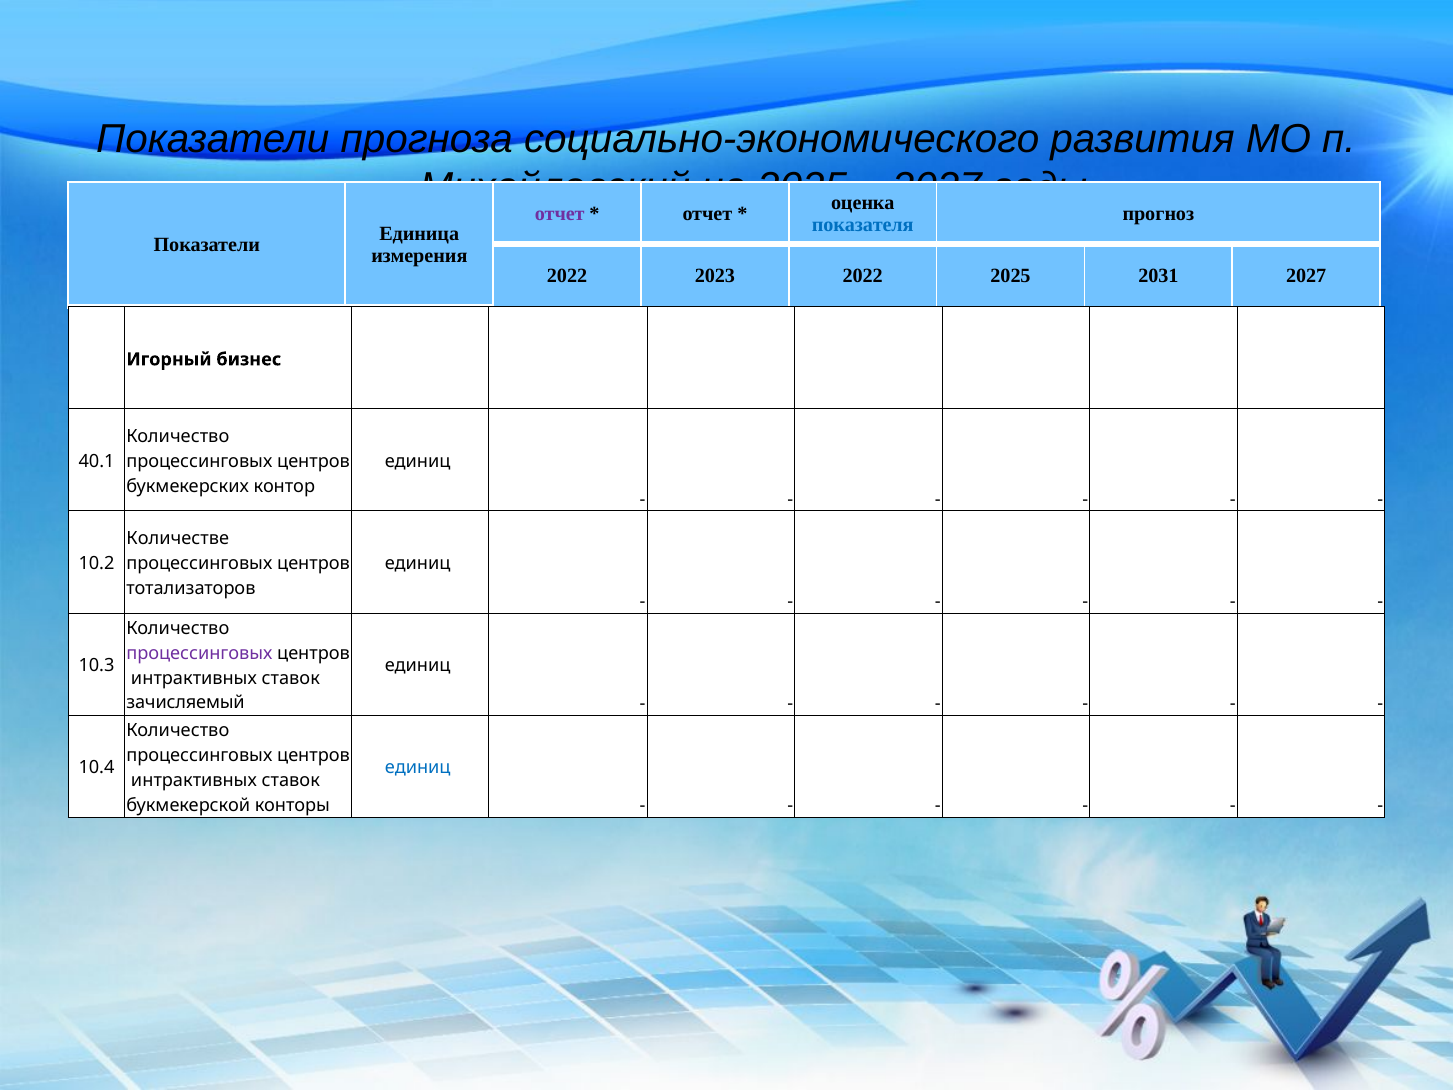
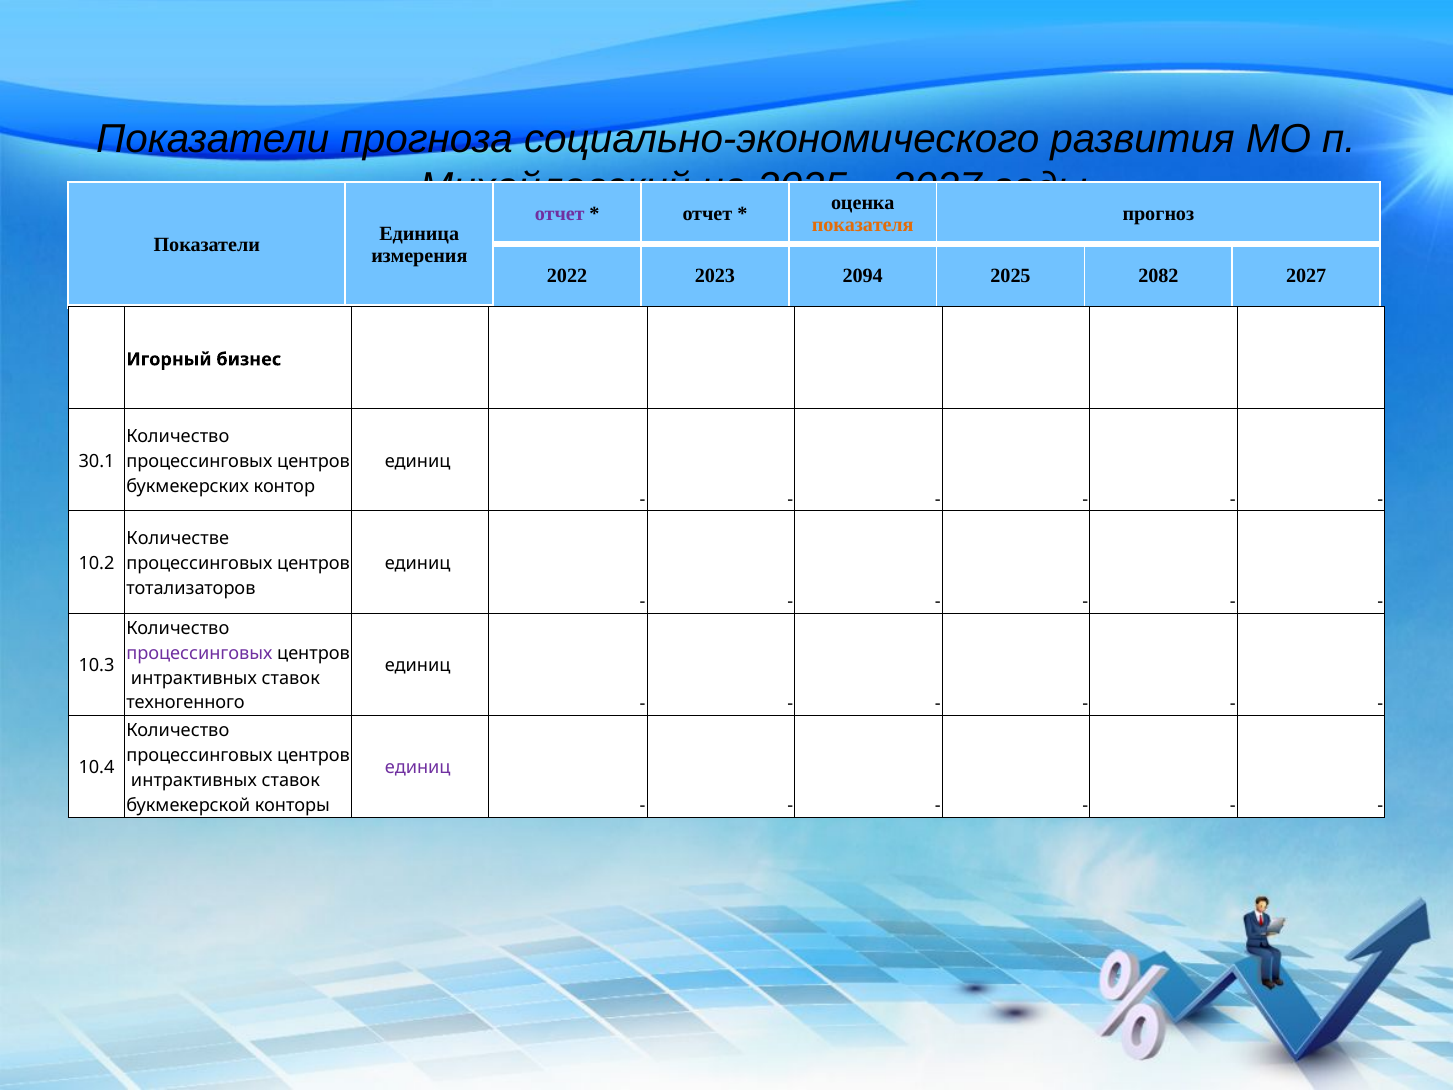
показателя colour: blue -> orange
2023 2022: 2022 -> 2094
2031: 2031 -> 2082
40.1: 40.1 -> 30.1
зачисляемый: зачисляемый -> техногенного
единиц at (418, 768) colour: blue -> purple
